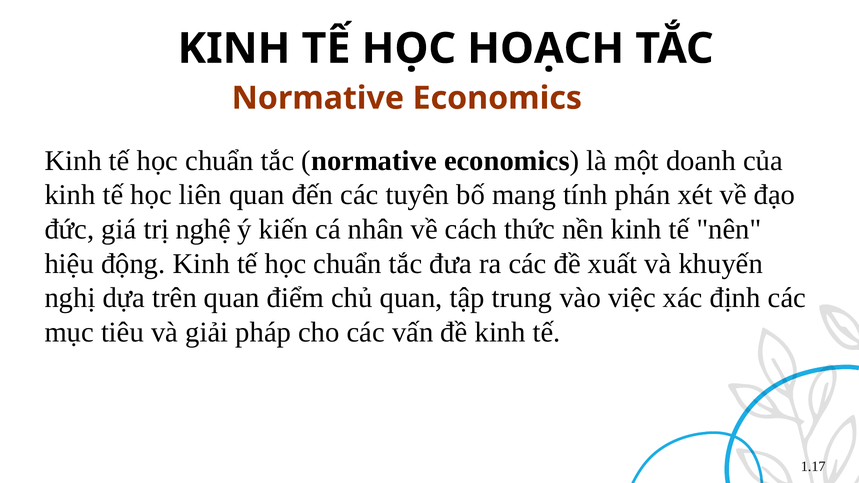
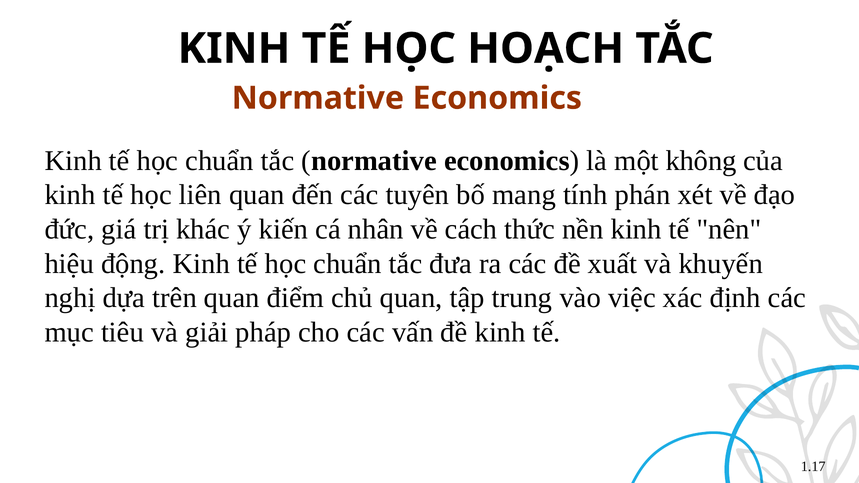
doanh: doanh -> không
nghệ: nghệ -> khác
